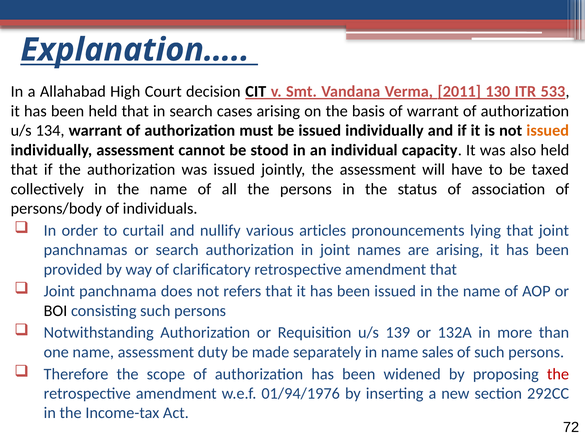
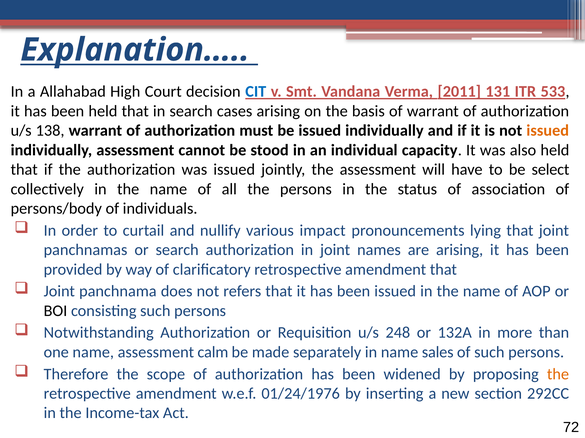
CIT colour: black -> blue
130: 130 -> 131
134: 134 -> 138
taxed: taxed -> select
articles: articles -> impact
139: 139 -> 248
duty: duty -> calm
the at (558, 375) colour: red -> orange
01/94/1976: 01/94/1976 -> 01/24/1976
